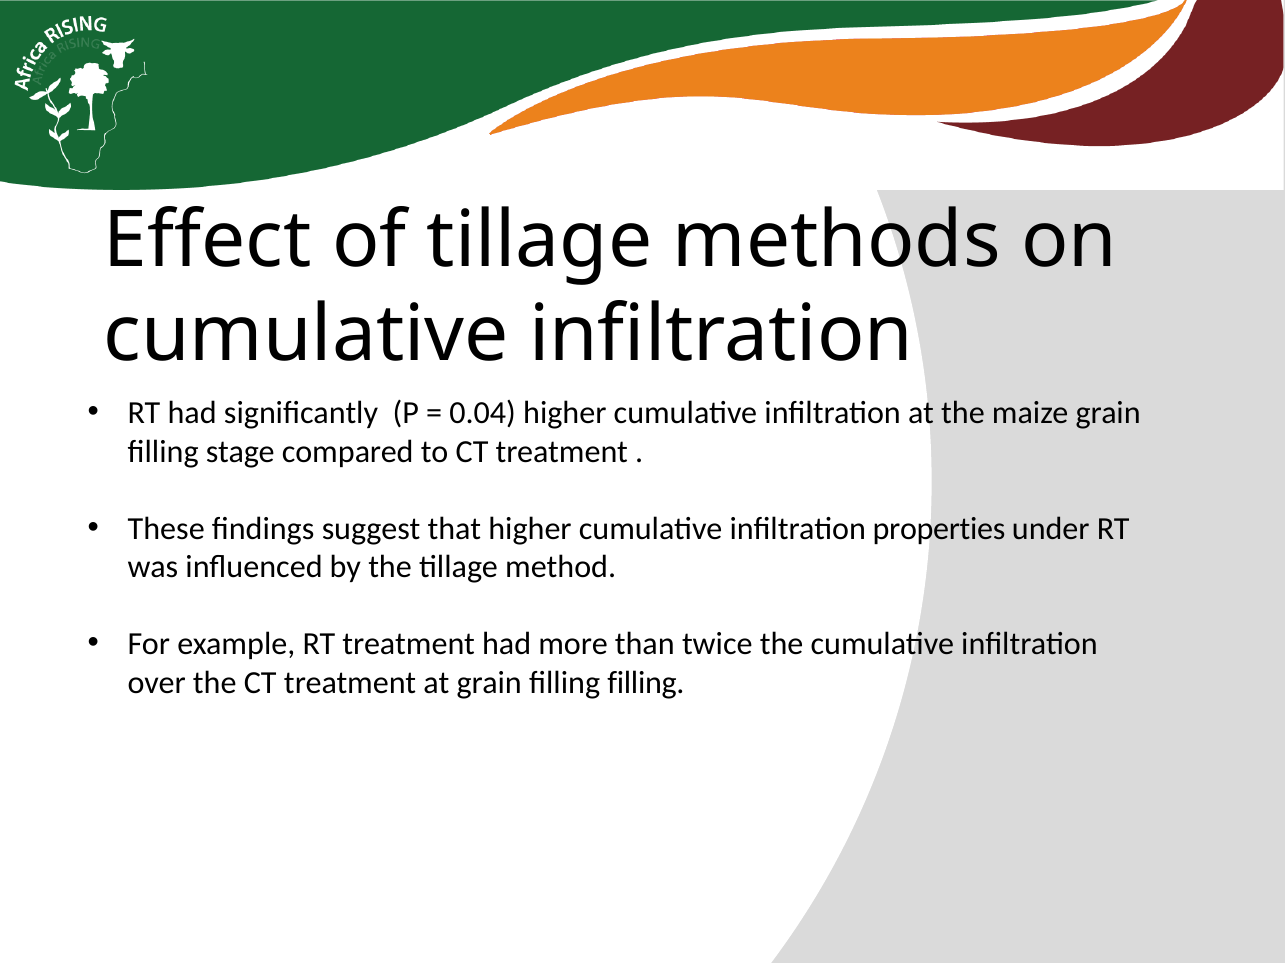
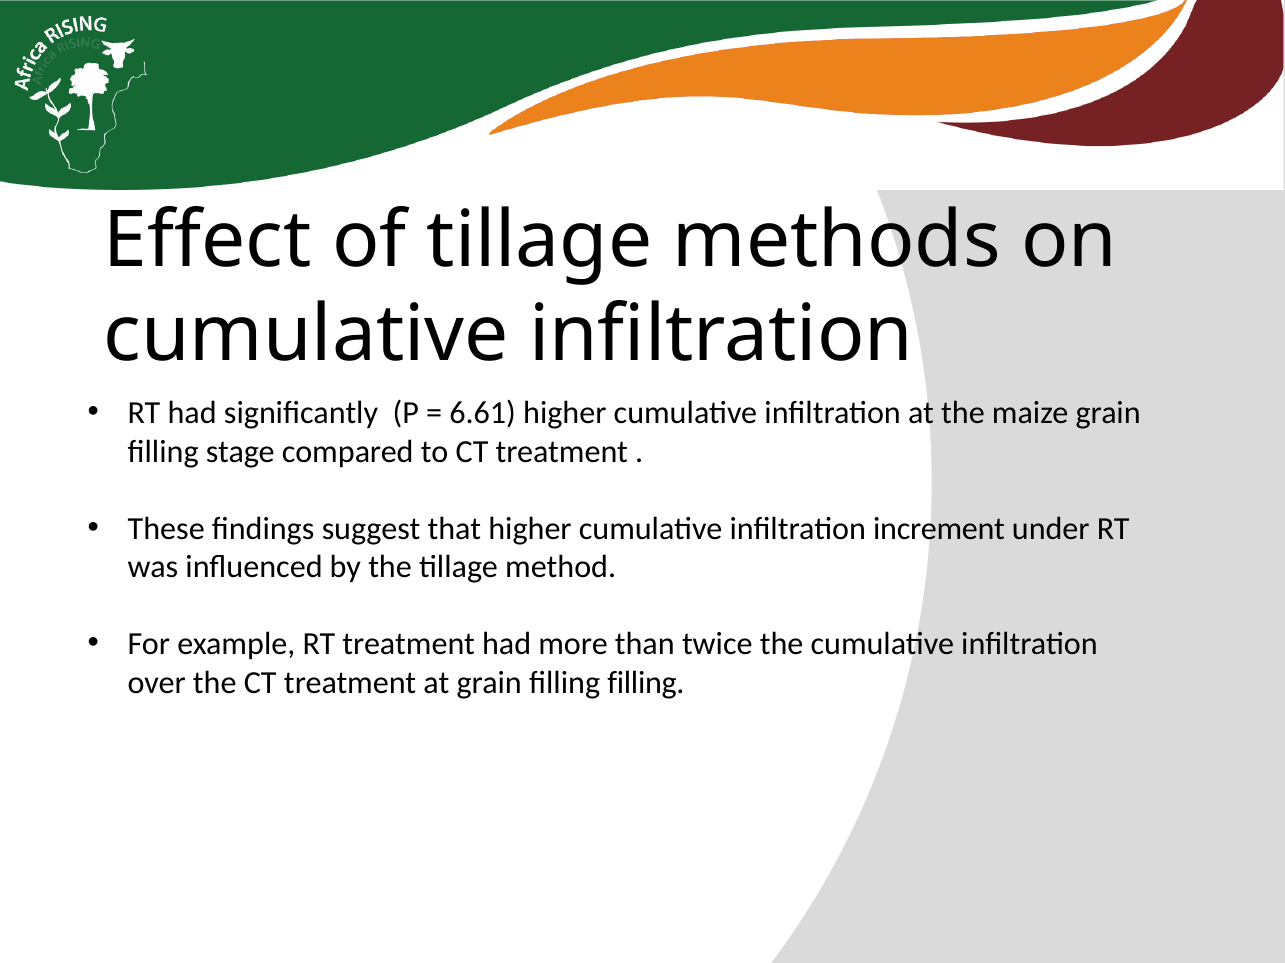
0.04: 0.04 -> 6.61
properties: properties -> increment
